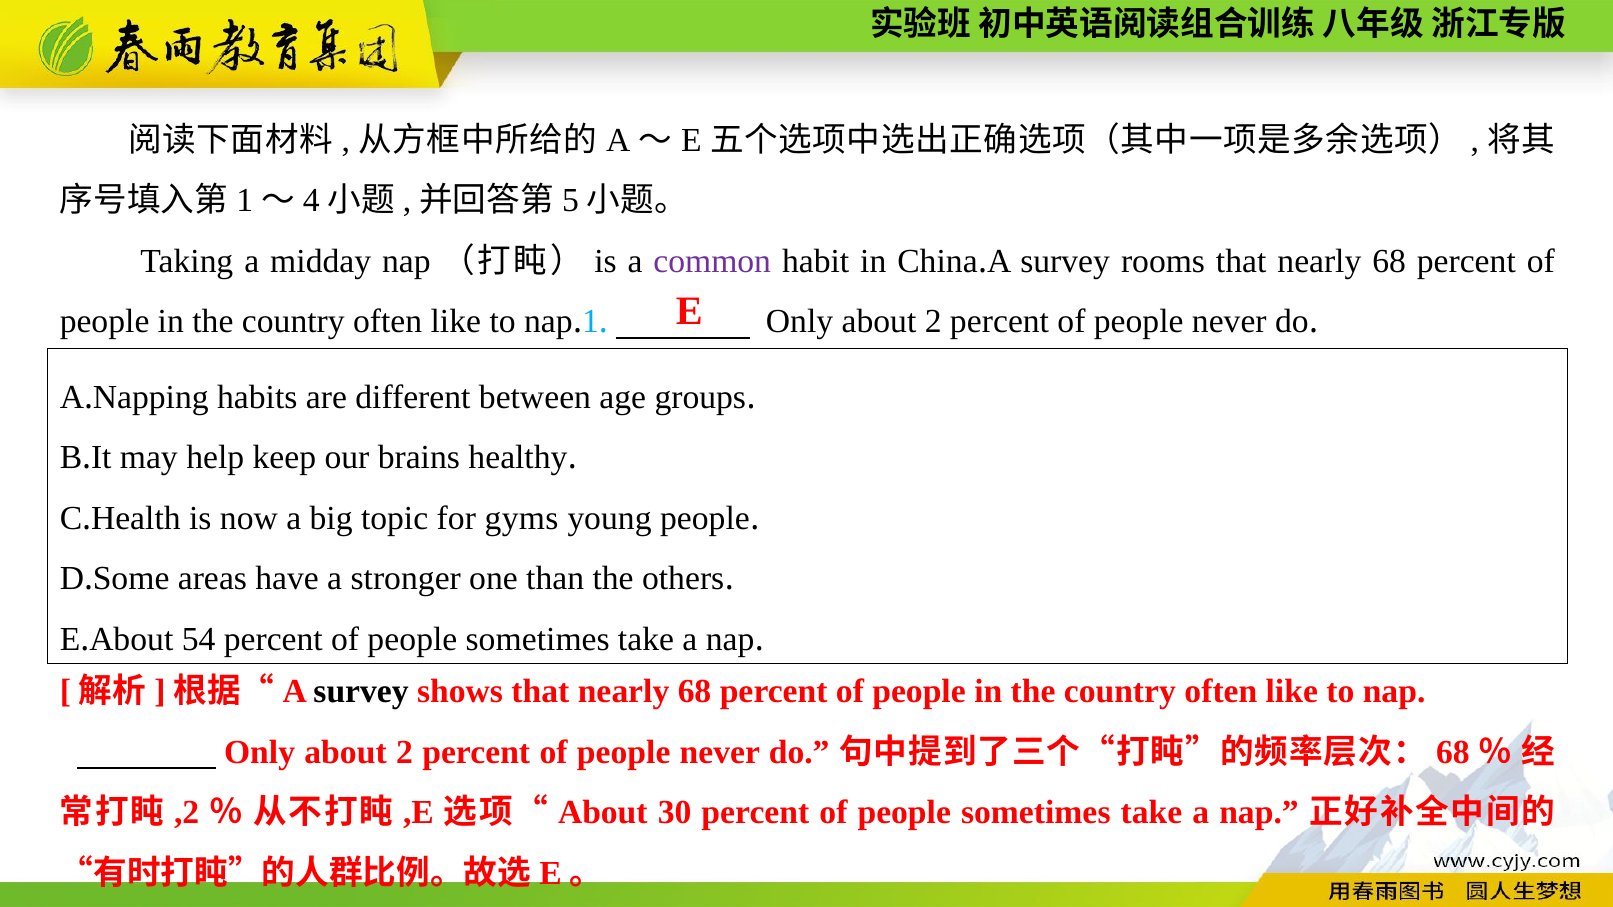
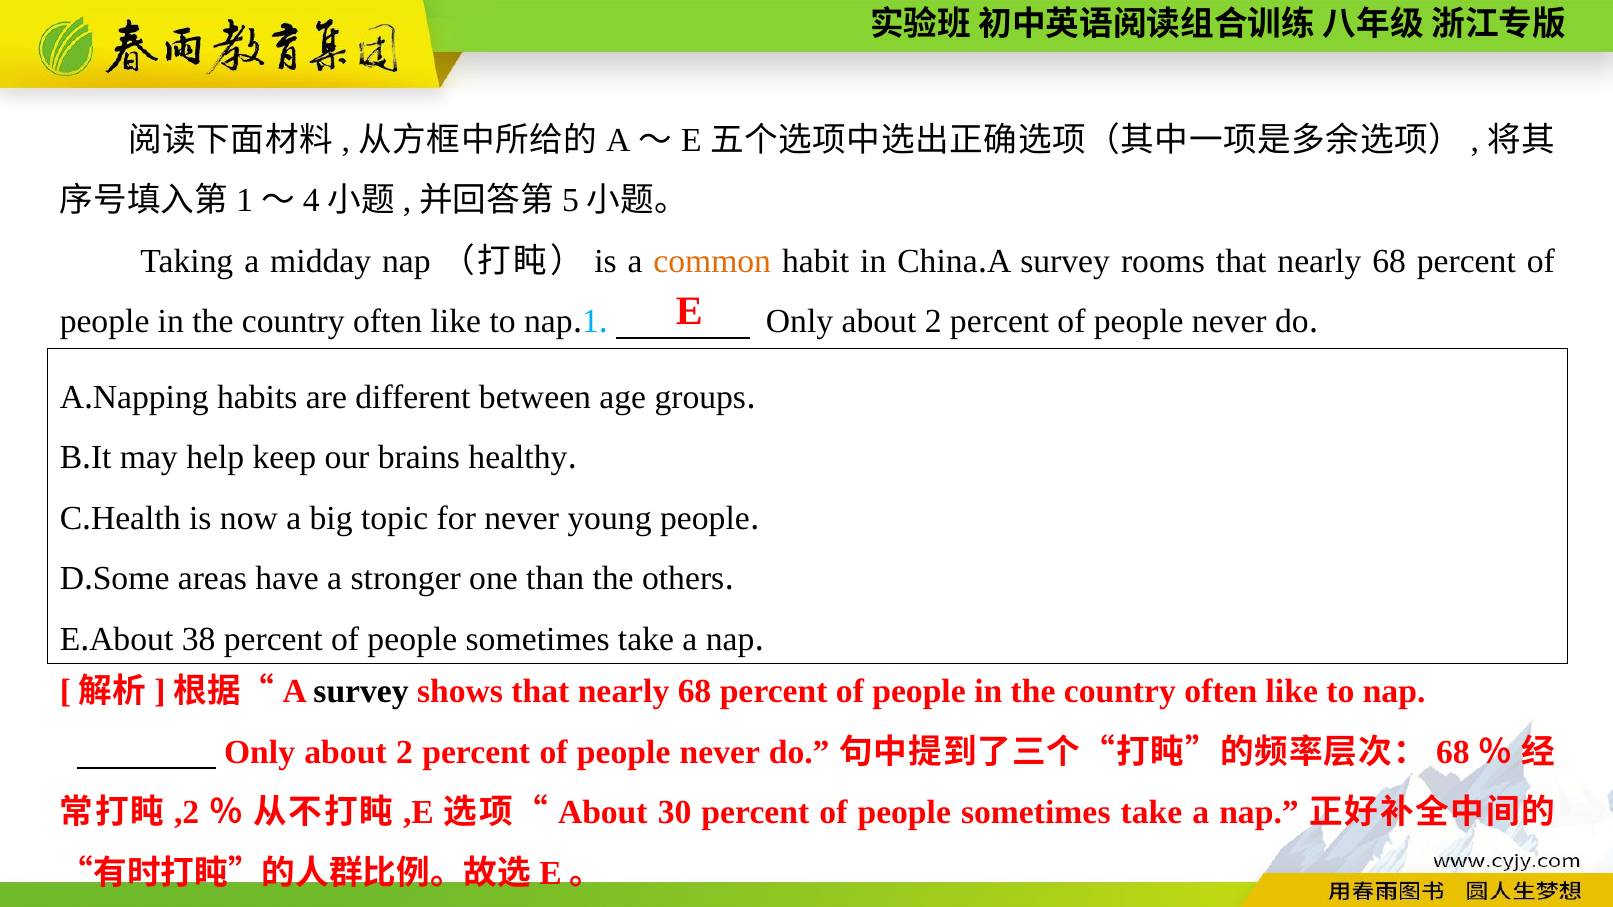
common colour: purple -> orange
for gyms: gyms -> never
54: 54 -> 38
